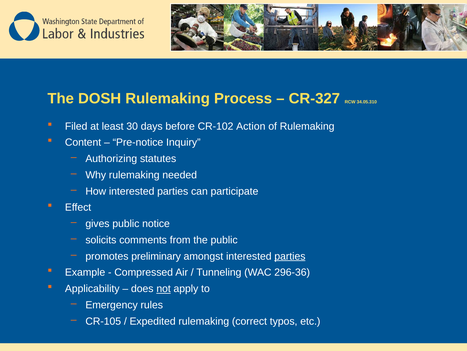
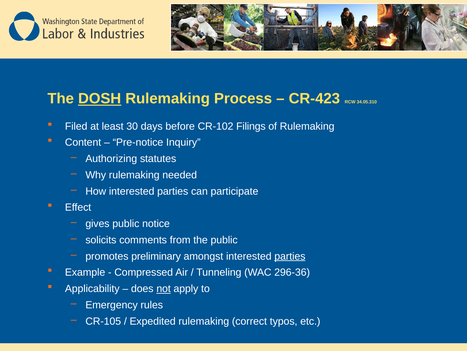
DOSH underline: none -> present
CR-327: CR-327 -> CR-423
Action: Action -> Filings
